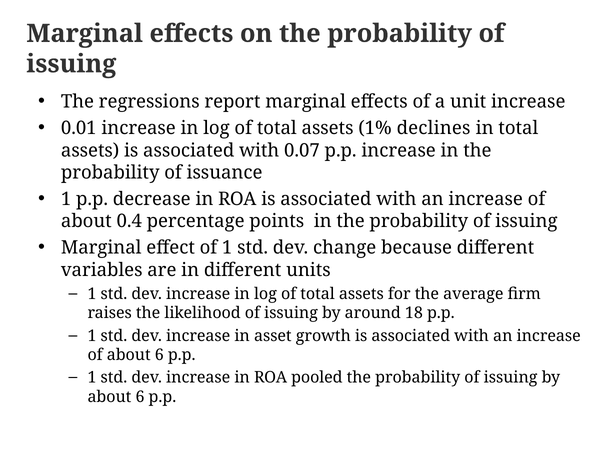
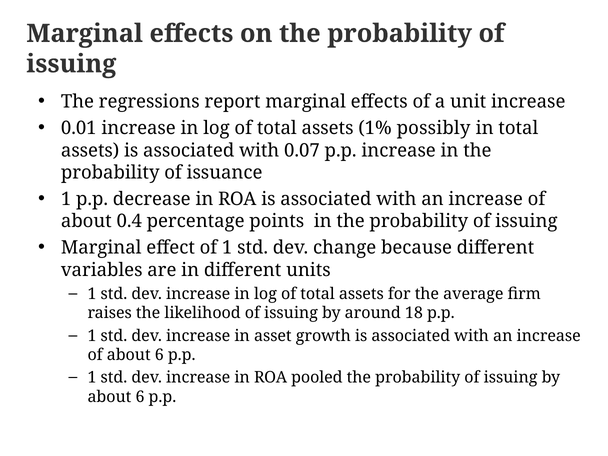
declines: declines -> possibly
